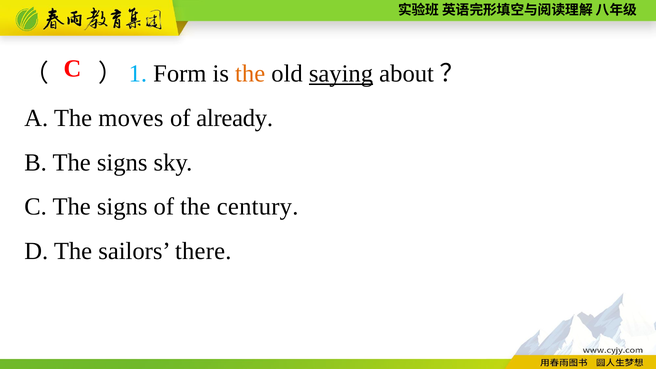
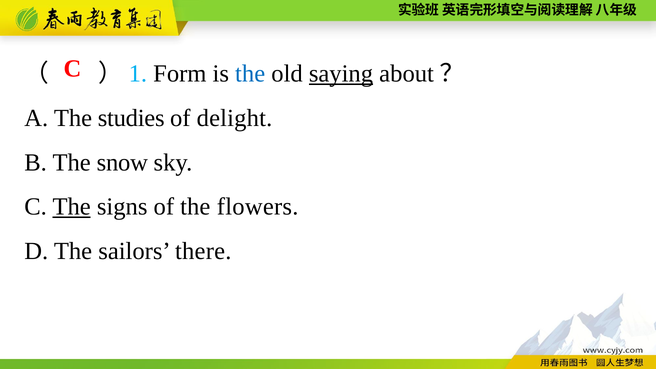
the at (250, 74) colour: orange -> blue
moves: moves -> studies
already: already -> delight
B The signs: signs -> snow
The at (72, 207) underline: none -> present
century: century -> flowers
